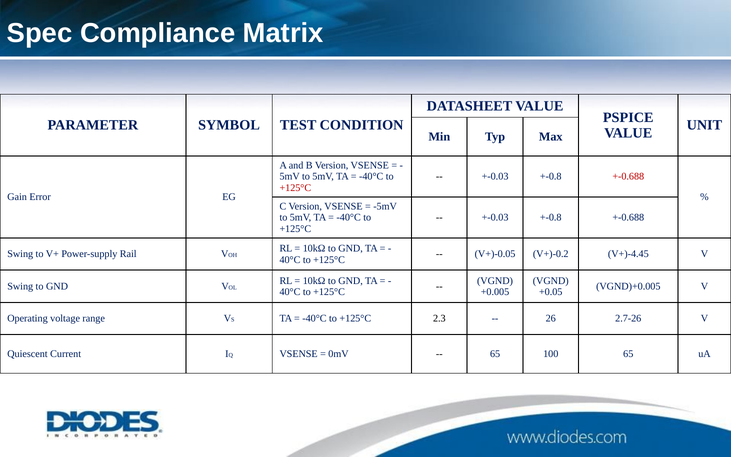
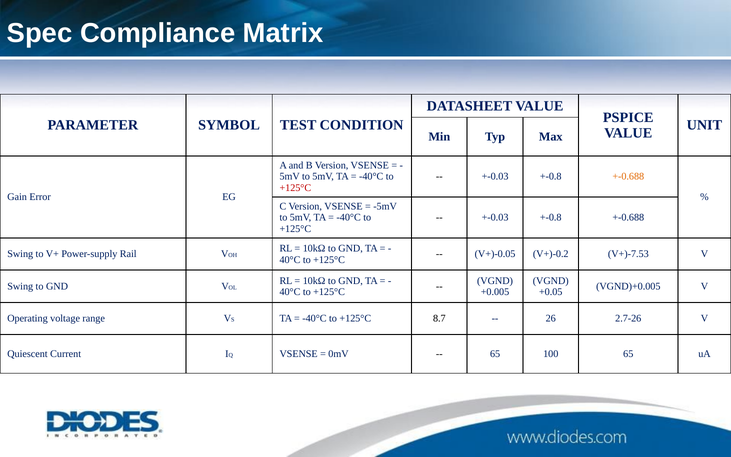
+-0.688 at (628, 177) colour: red -> orange
V+)-4.45: V+)-4.45 -> V+)-7.53
2.3: 2.3 -> 8.7
